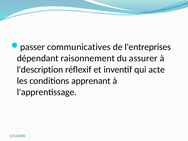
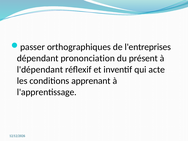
communicatives: communicatives -> orthographiques
raisonnement: raisonnement -> prononciation
assurer: assurer -> présent
l'description: l'description -> l'dépendant
